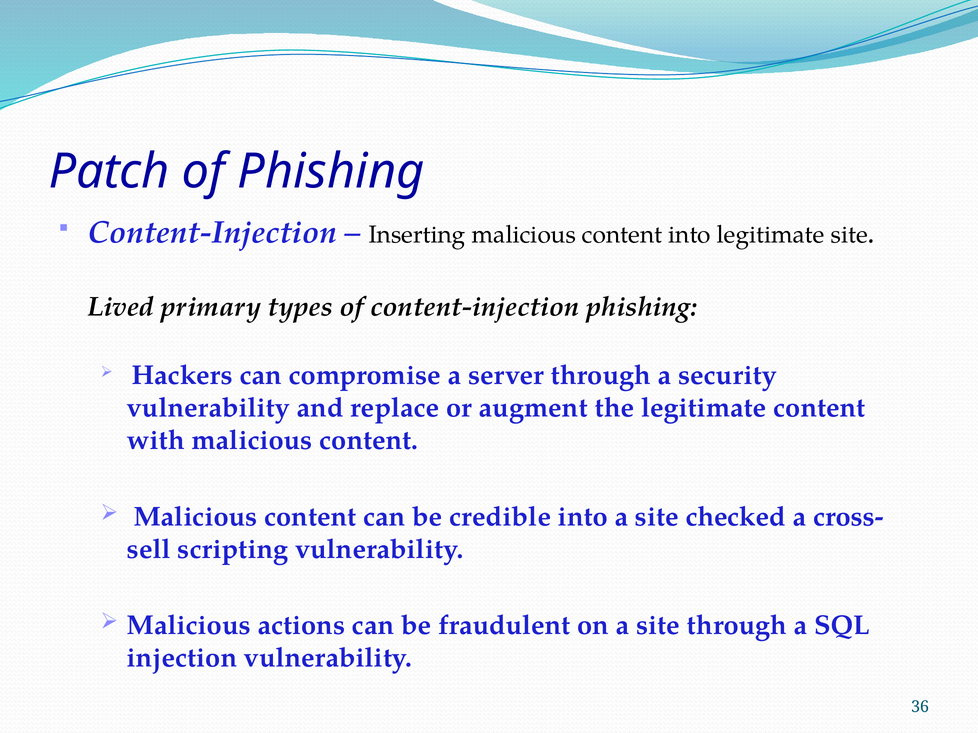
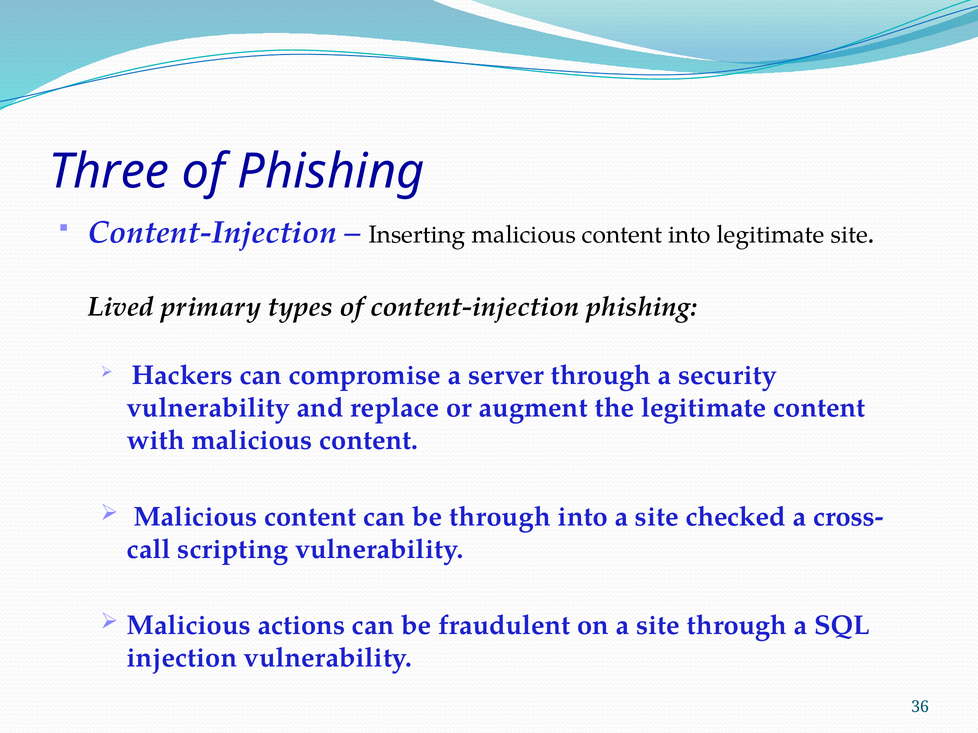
Patch: Patch -> Three
be credible: credible -> through
sell: sell -> call
